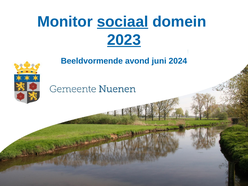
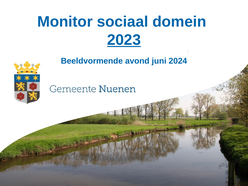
sociaal underline: present -> none
